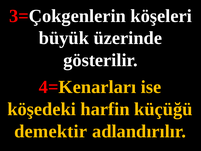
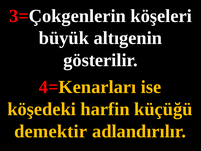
üzerinde: üzerinde -> altıgenin
